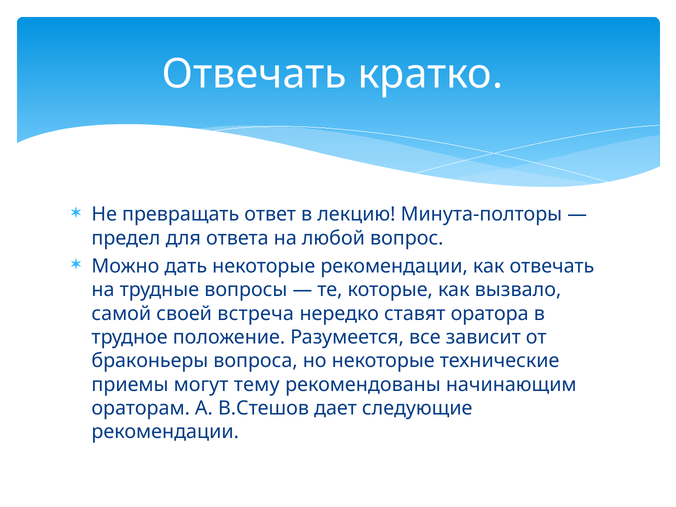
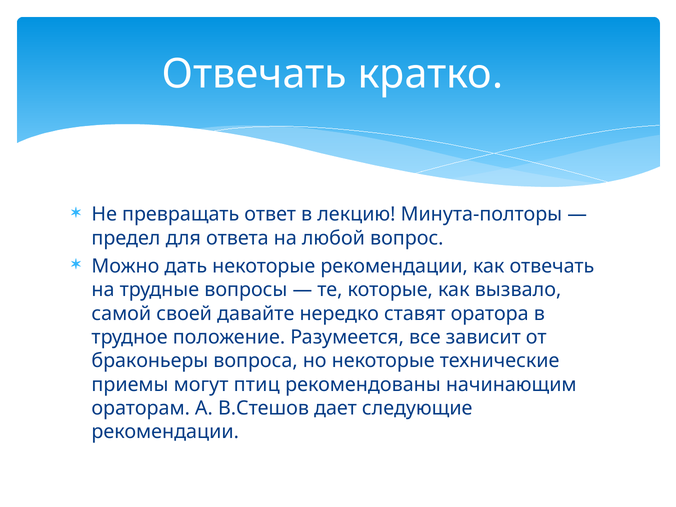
встреча: встреча -> давайте
тему: тему -> птиц
